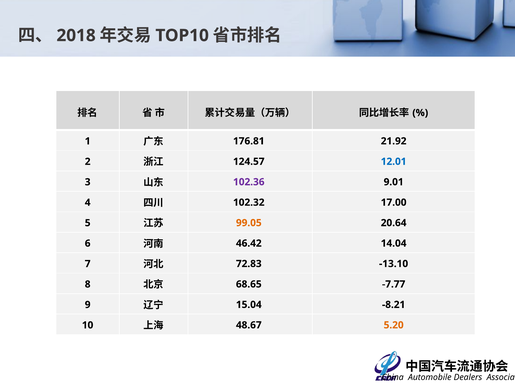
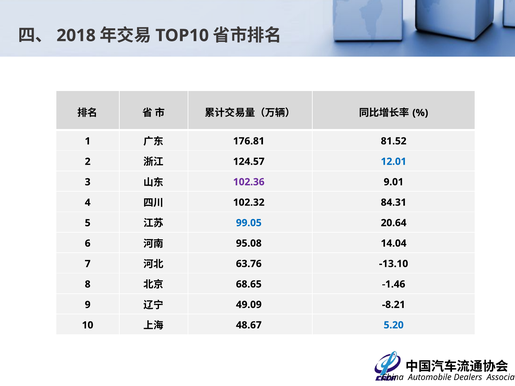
21.92: 21.92 -> 81.52
17.00: 17.00 -> 84.31
99.05 colour: orange -> blue
46.42: 46.42 -> 95.08
72.83: 72.83 -> 63.76
-7.77: -7.77 -> -1.46
15.04: 15.04 -> 49.09
5.20 colour: orange -> blue
